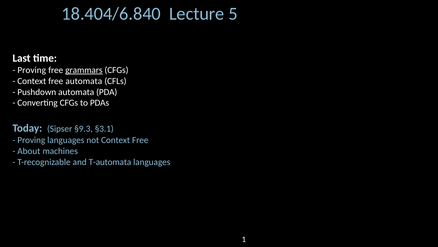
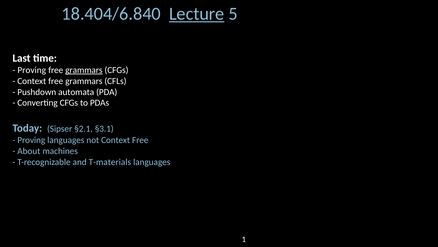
Lecture underline: none -> present
Context free automata: automata -> grammars
§9.3: §9.3 -> §2.1
T-automata: T-automata -> T-materials
